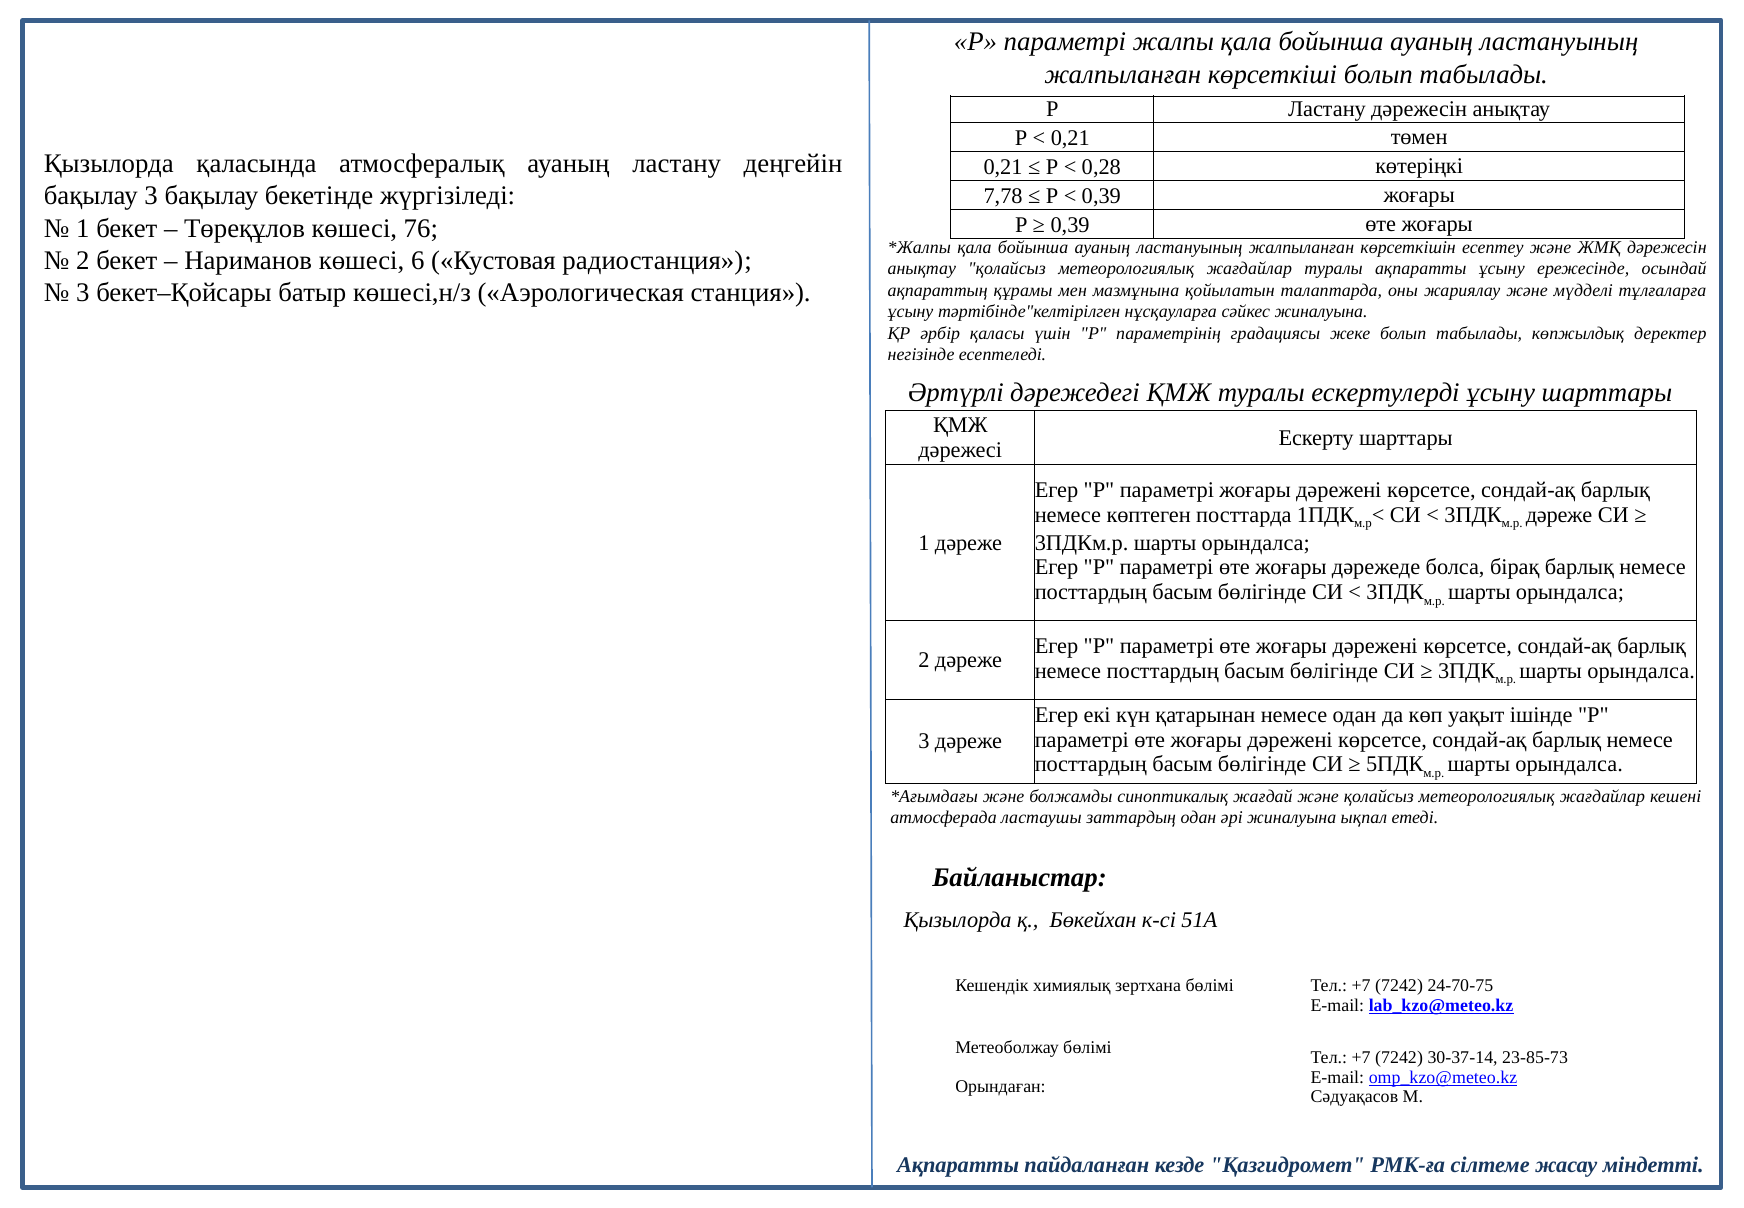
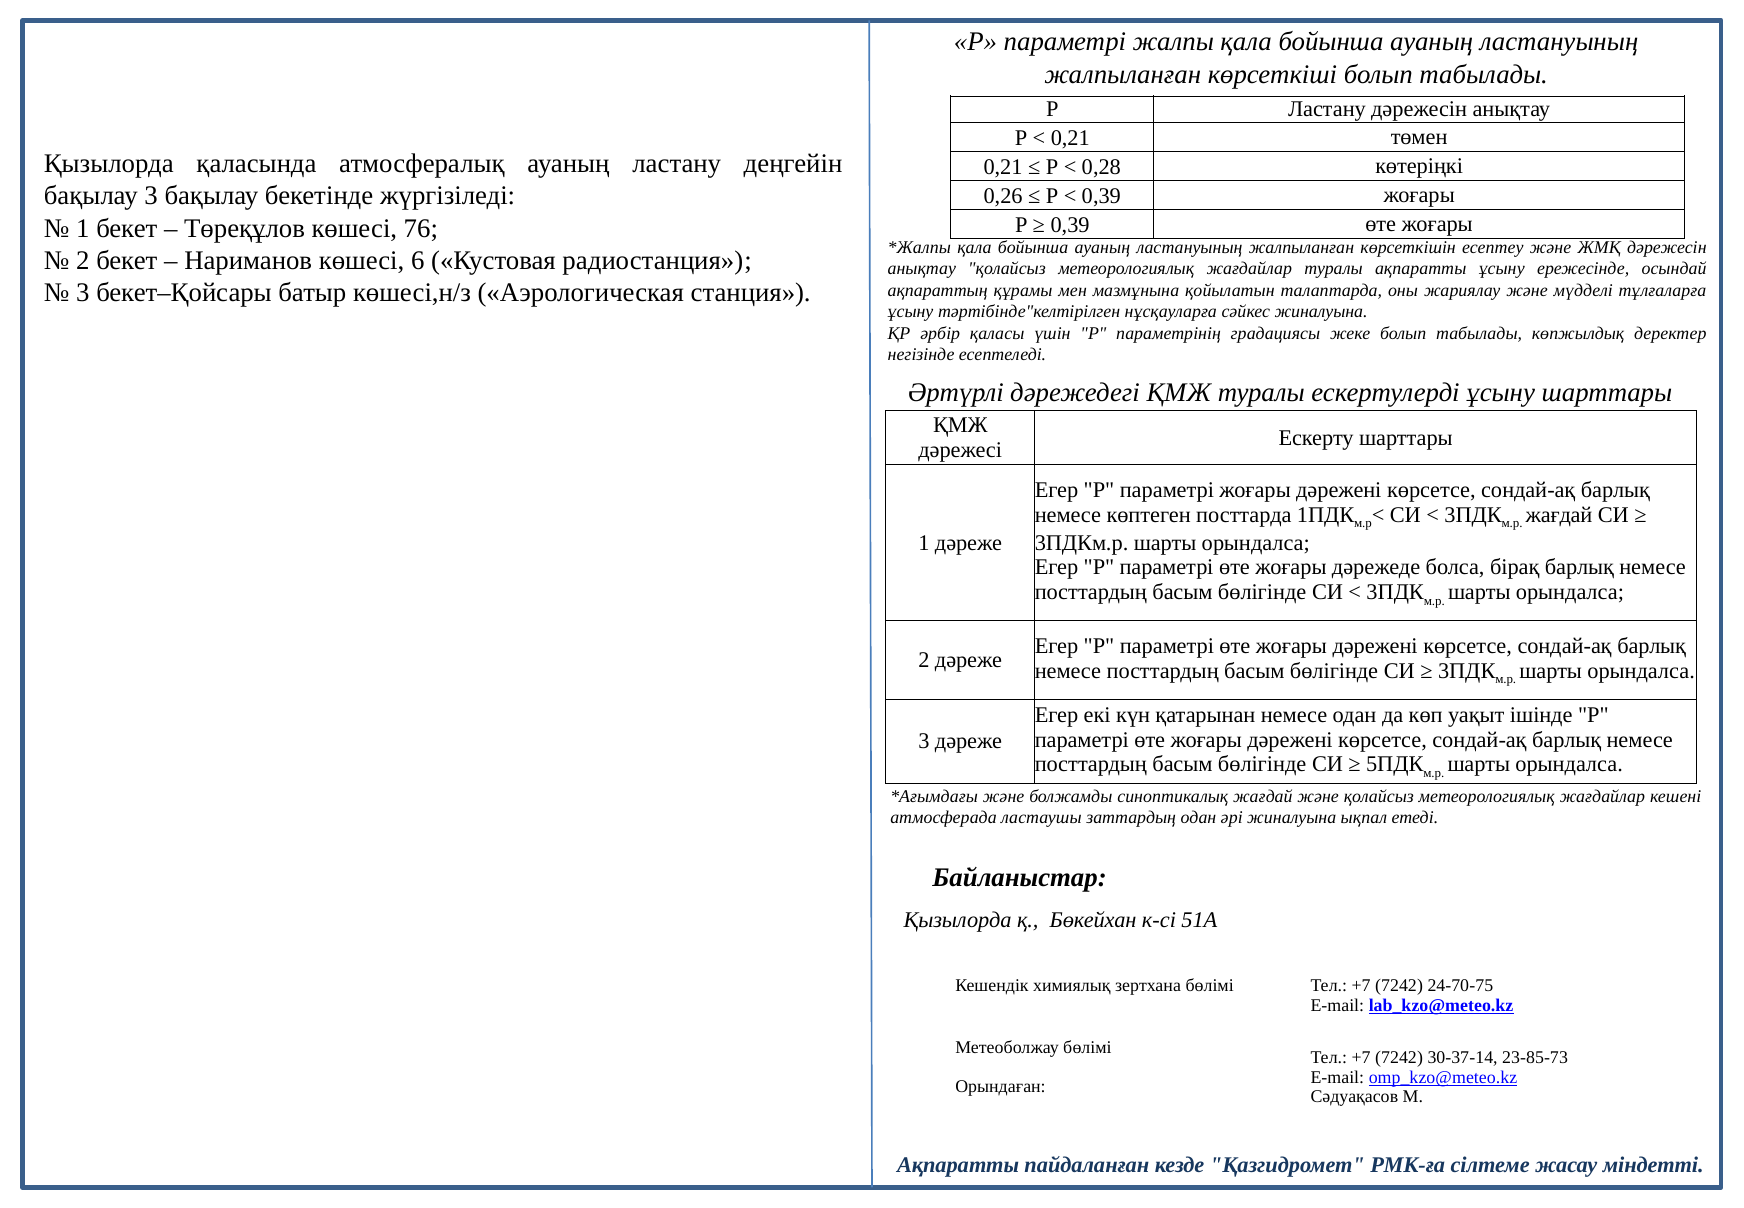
7,78: 7,78 -> 0,26
дәреже at (1559, 514): дәреже -> жағдай
